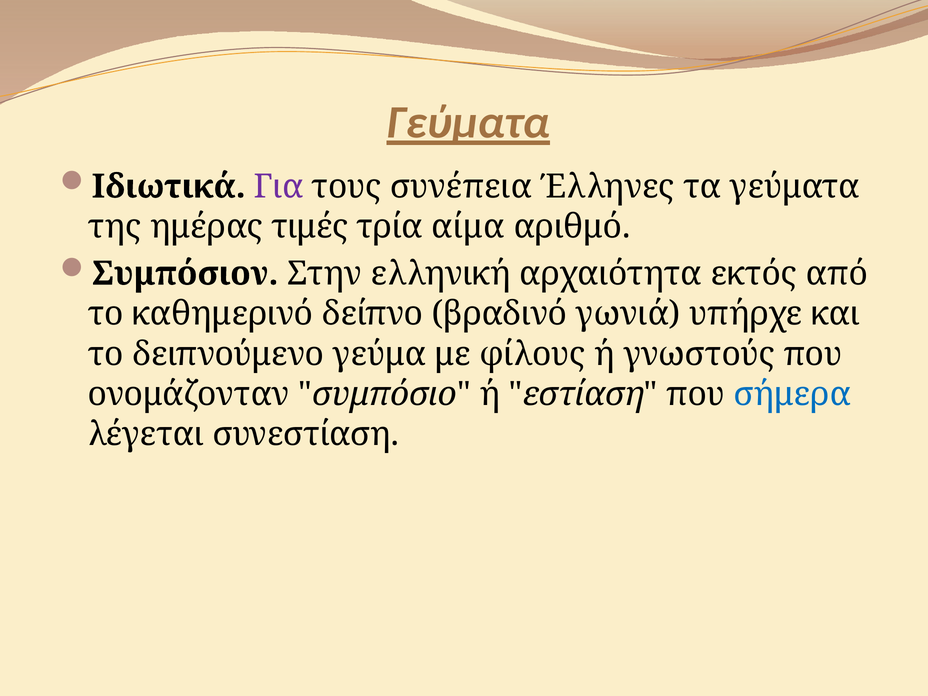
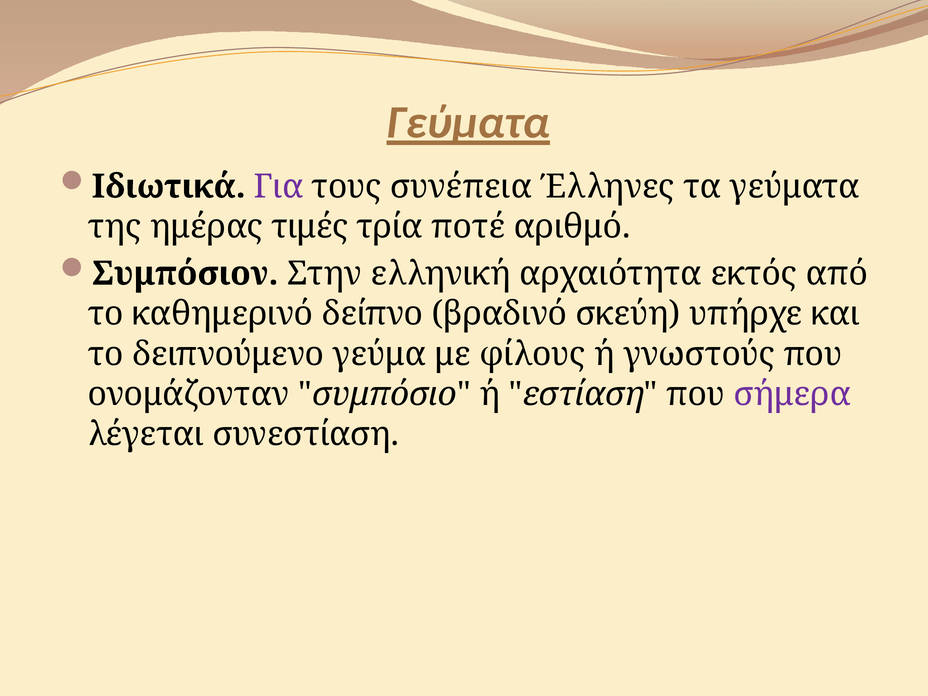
αίμα: αίμα -> ποτέ
γωνιά: γωνιά -> σκεύη
σήμερα colour: blue -> purple
